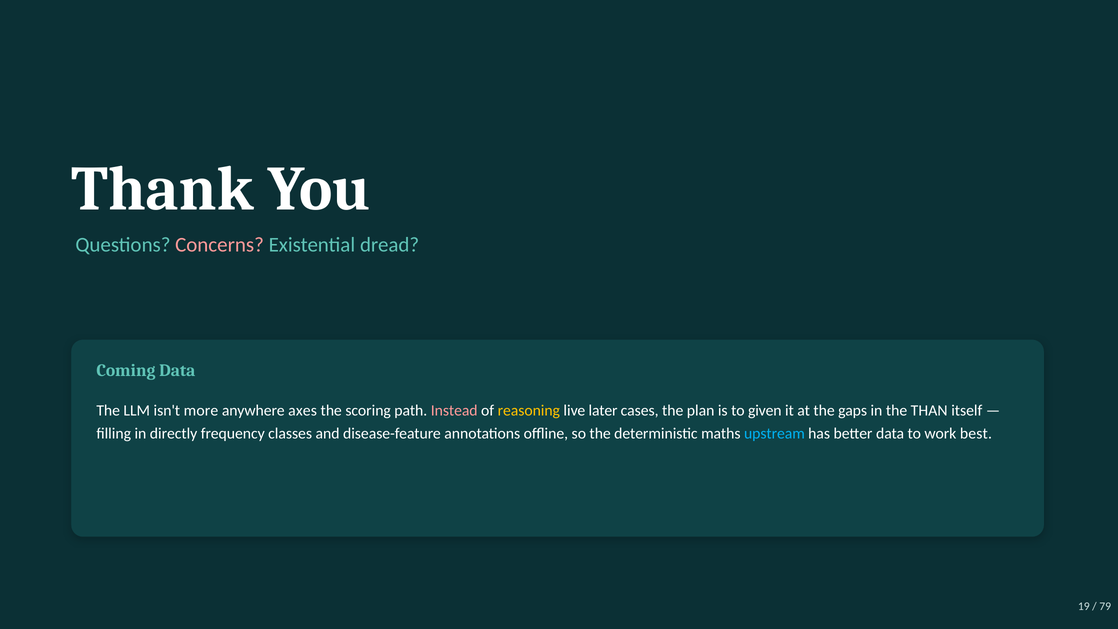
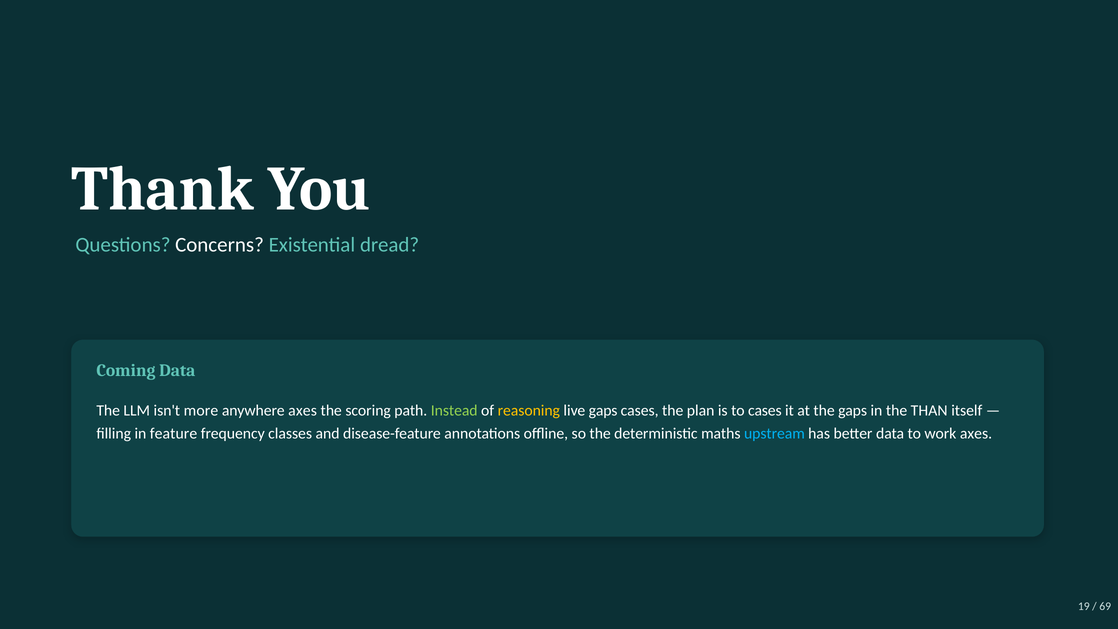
Concerns colour: pink -> white
Instead colour: pink -> light green
live later: later -> gaps
to given: given -> cases
directly: directly -> feature
work best: best -> axes
79: 79 -> 69
